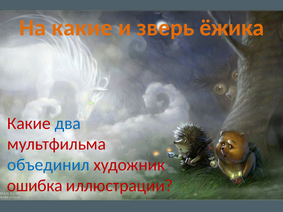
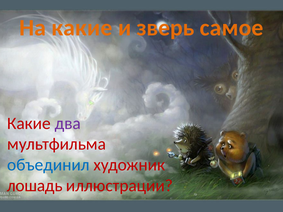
ёжика: ёжика -> самое
два colour: blue -> purple
ошибка: ошибка -> лошадь
